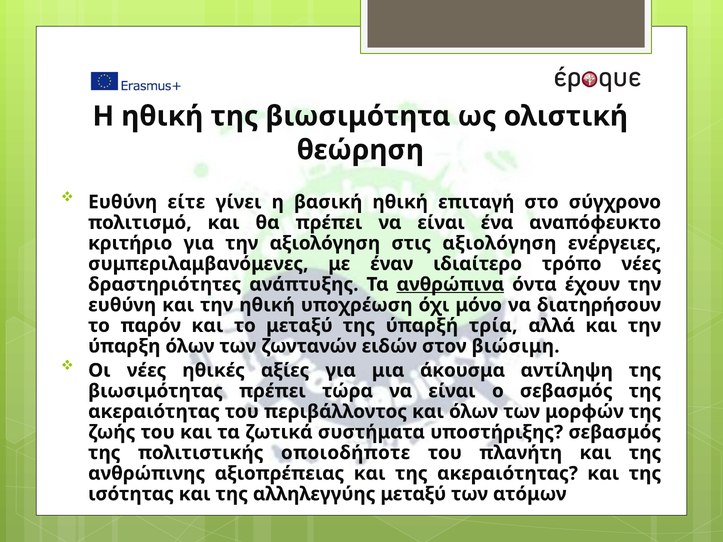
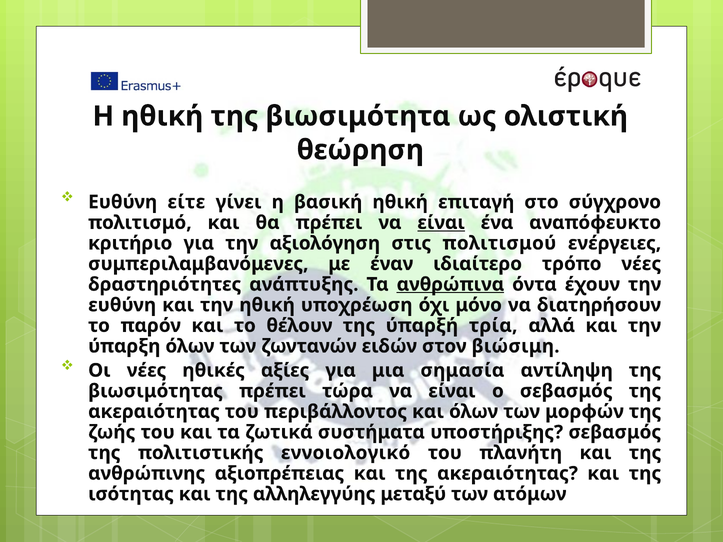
είναι at (441, 223) underline: none -> present
στις αξιολόγηση: αξιολόγηση -> πολιτισμού
το μεταξύ: μεταξύ -> θέλουν
άκουσμα: άκουσμα -> σημασία
οποιοδήποτε: οποιοδήποτε -> εννοιολογικό
